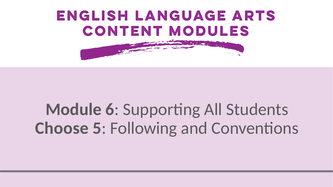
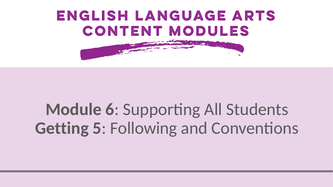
Choose: Choose -> Getting
